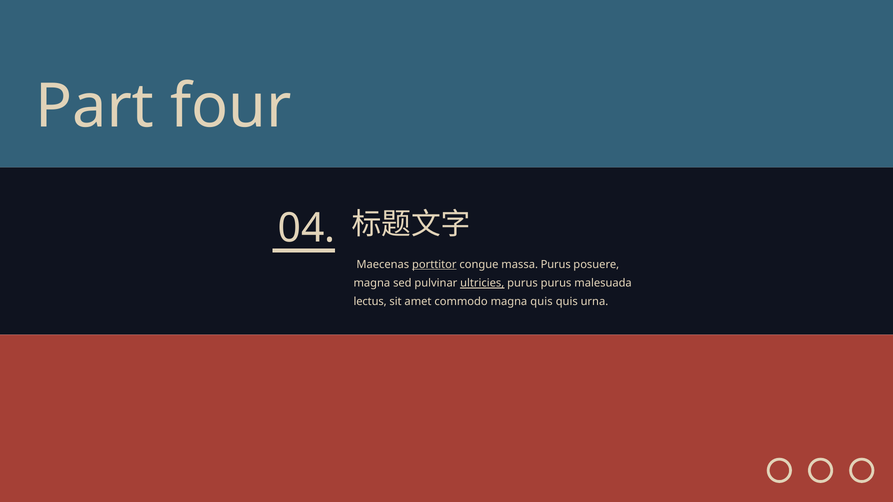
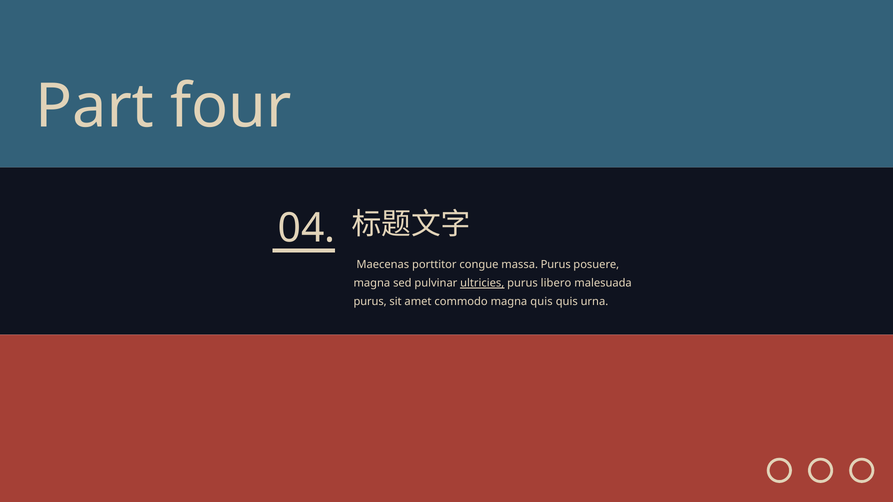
porttitor underline: present -> none
purus purus: purus -> libero
lectus at (370, 302): lectus -> purus
